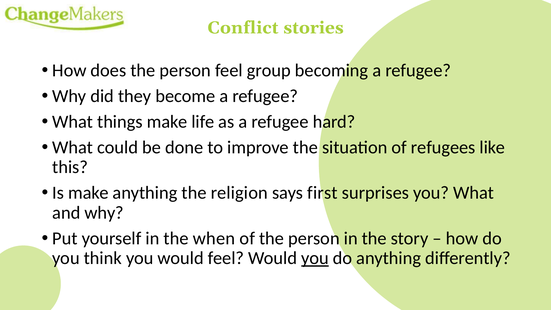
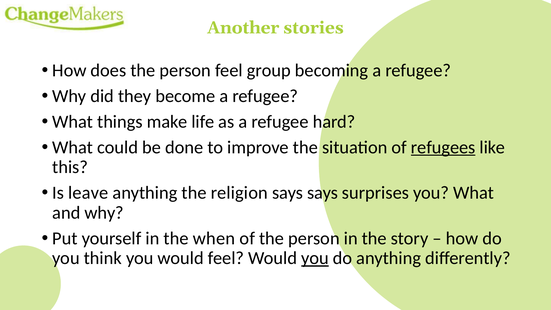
Conflict: Conflict -> Another
refugees underline: none -> present
Is make: make -> leave
says first: first -> says
